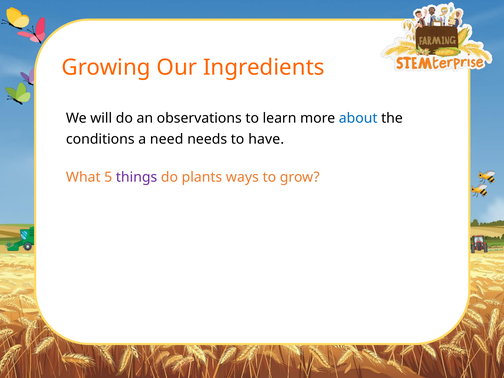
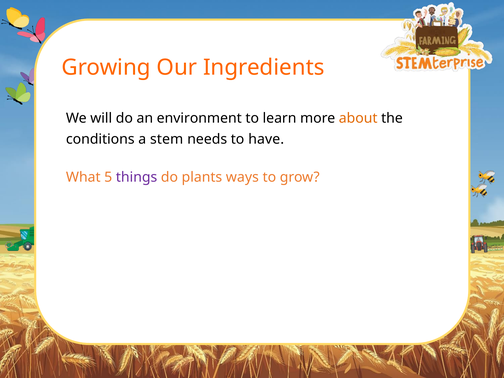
observations: observations -> environment
about colour: blue -> orange
need: need -> stem
